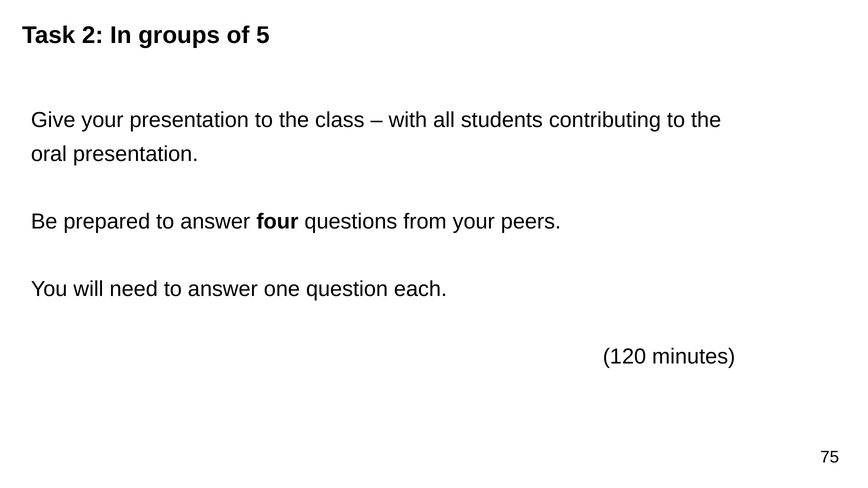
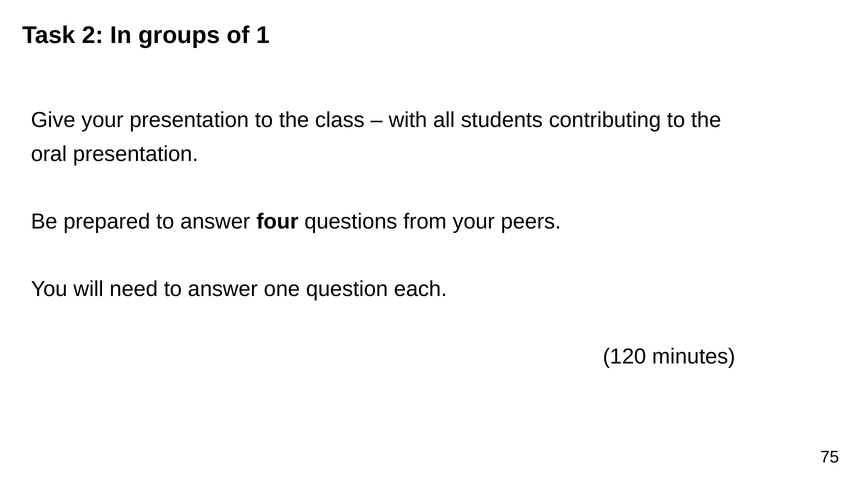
5: 5 -> 1
